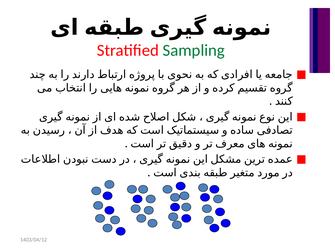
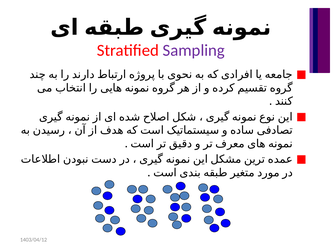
Sampling colour: green -> purple
